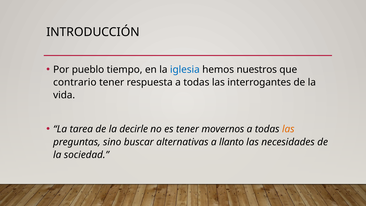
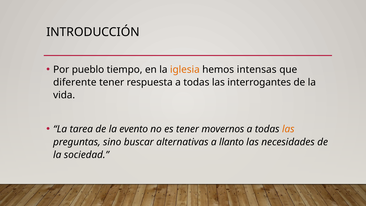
iglesia colour: blue -> orange
nuestros: nuestros -> intensas
contrario: contrario -> diferente
decirle: decirle -> evento
